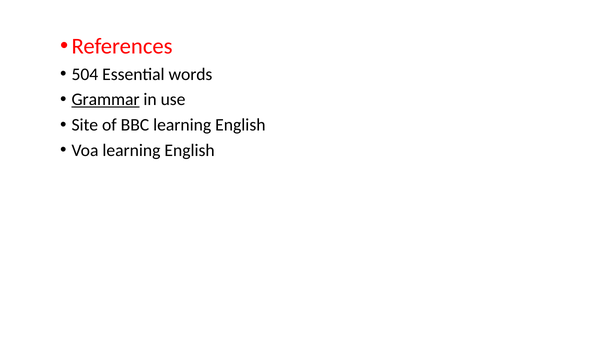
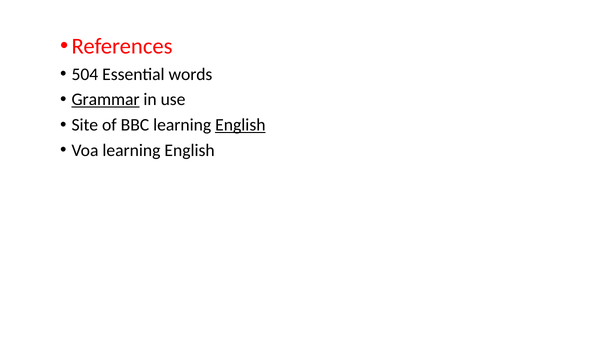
English at (240, 125) underline: none -> present
